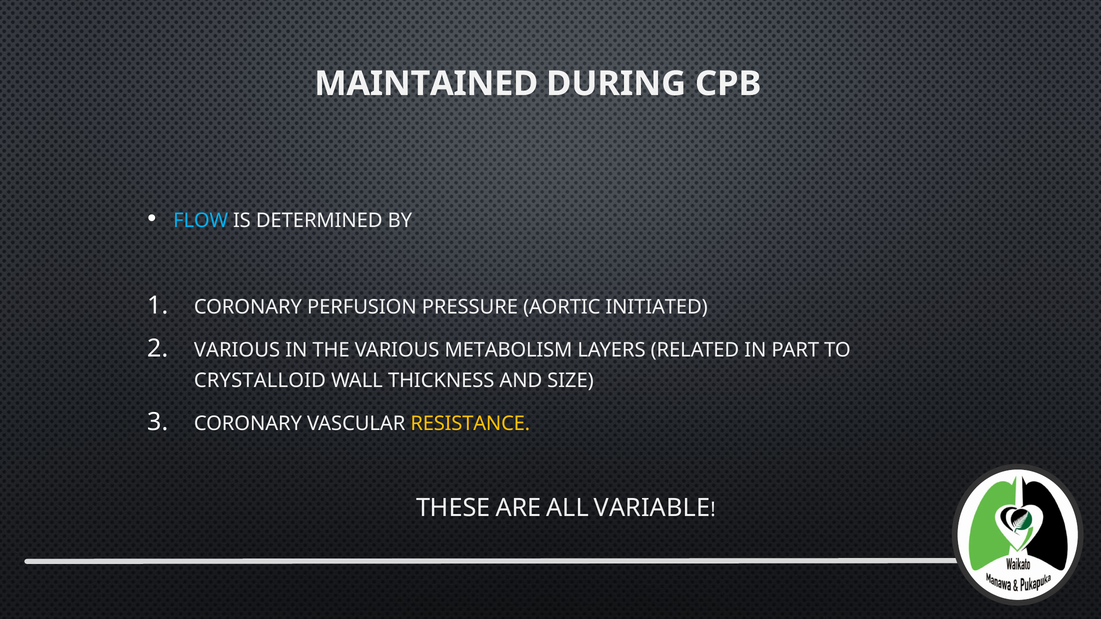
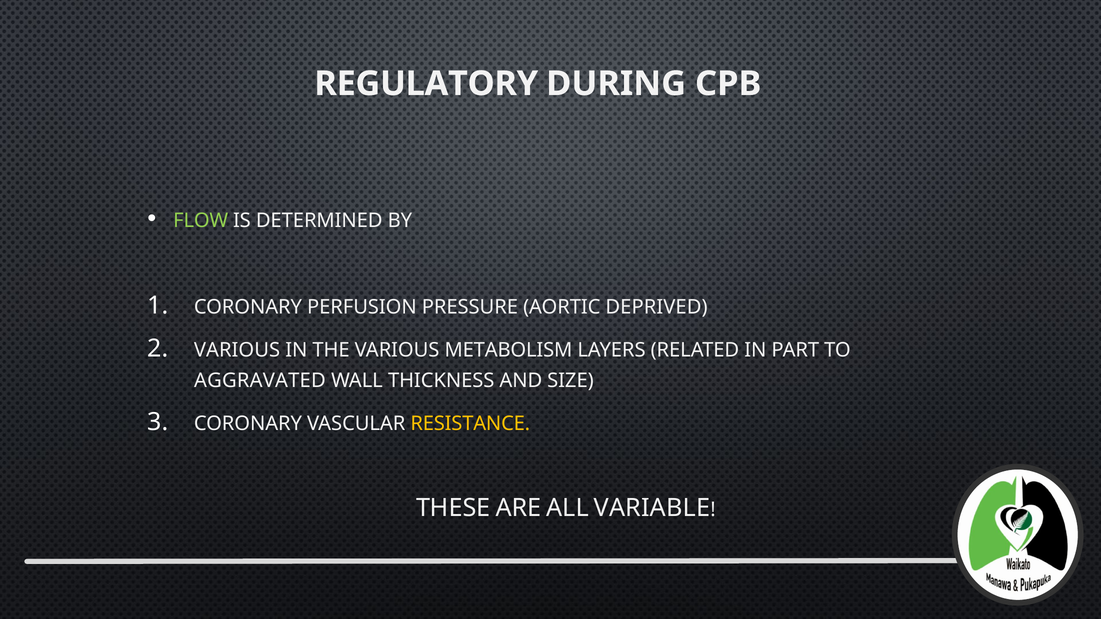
MAINTAINED: MAINTAINED -> REGULATORY
FLOW colour: light blue -> light green
INITIATED: INITIATED -> DEPRIVED
CRYSTALLOID: CRYSTALLOID -> AGGRAVATED
